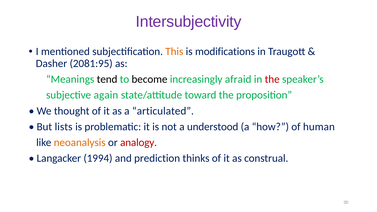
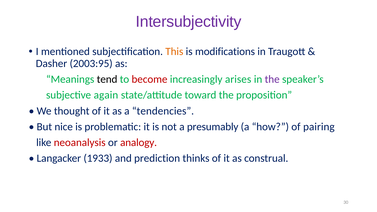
2081:95: 2081:95 -> 2003:95
become colour: black -> red
afraid: afraid -> arises
the at (272, 79) colour: red -> purple
articulated: articulated -> tendencies
lists: lists -> nice
understood: understood -> presumably
human: human -> pairing
neoanalysis colour: orange -> red
1994: 1994 -> 1933
